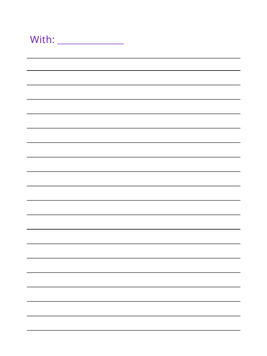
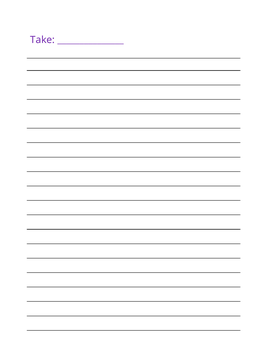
With: With -> Take
